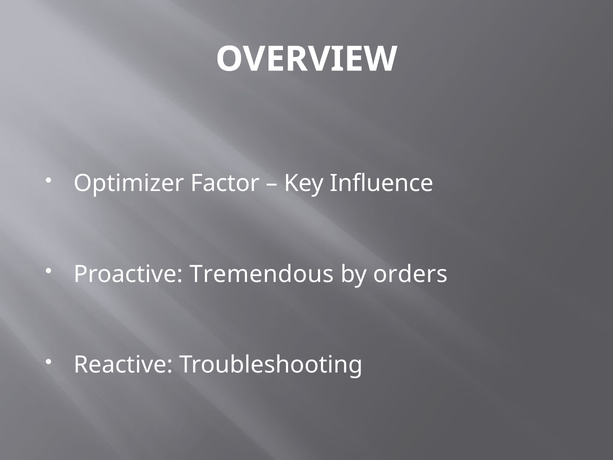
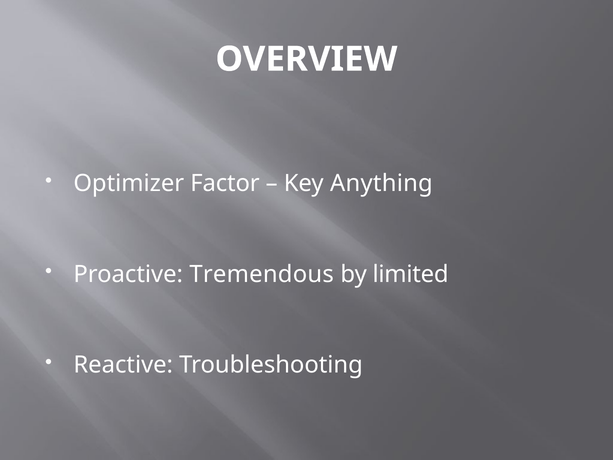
Influence: Influence -> Anything
orders: orders -> limited
